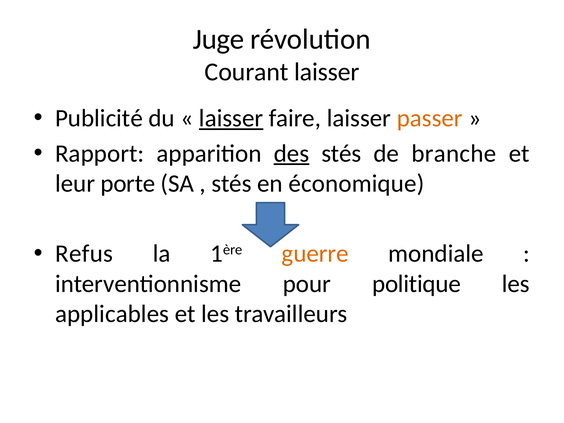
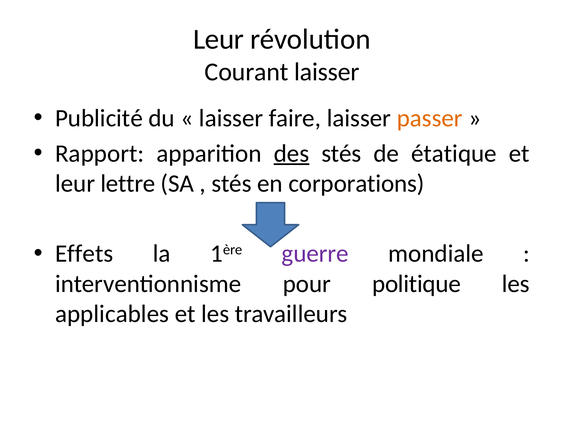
Juge at (219, 39): Juge -> Leur
laisser at (231, 118) underline: present -> none
branche: branche -> étatique
porte: porte -> lettre
économique: économique -> corporations
Refus: Refus -> Effets
guerre colour: orange -> purple
